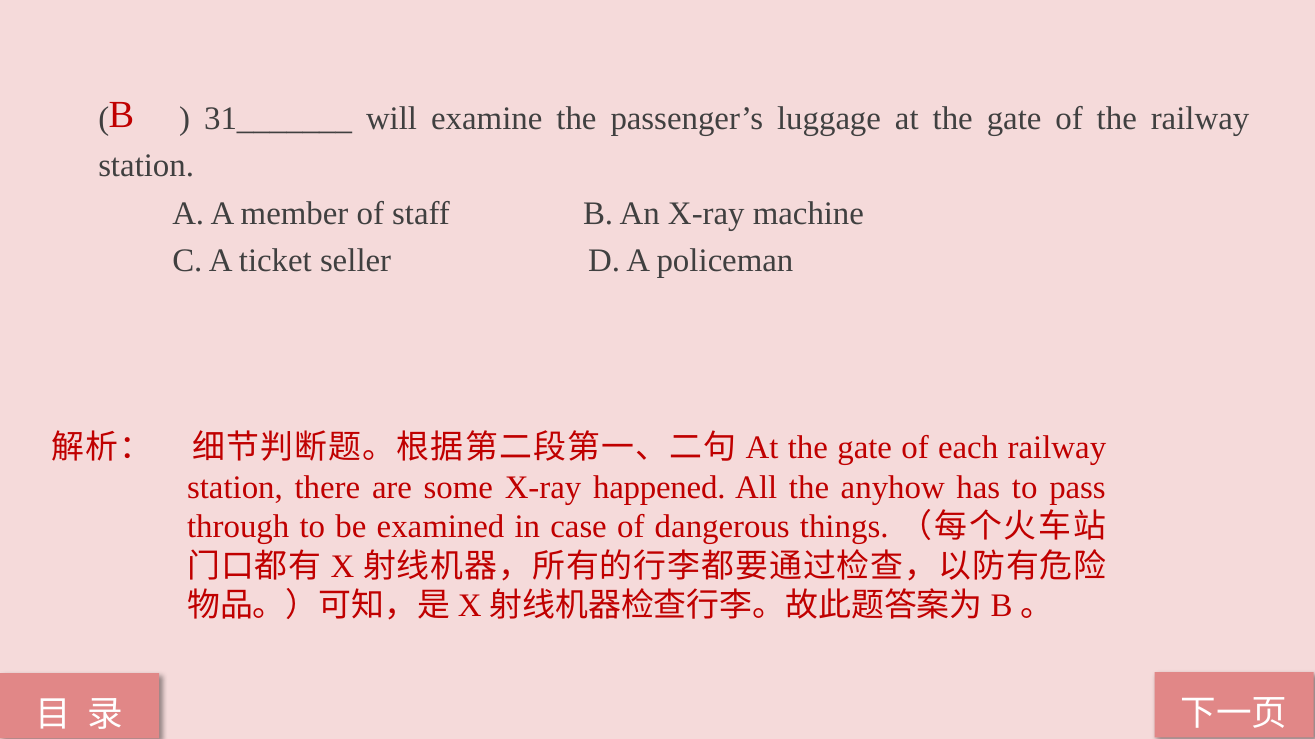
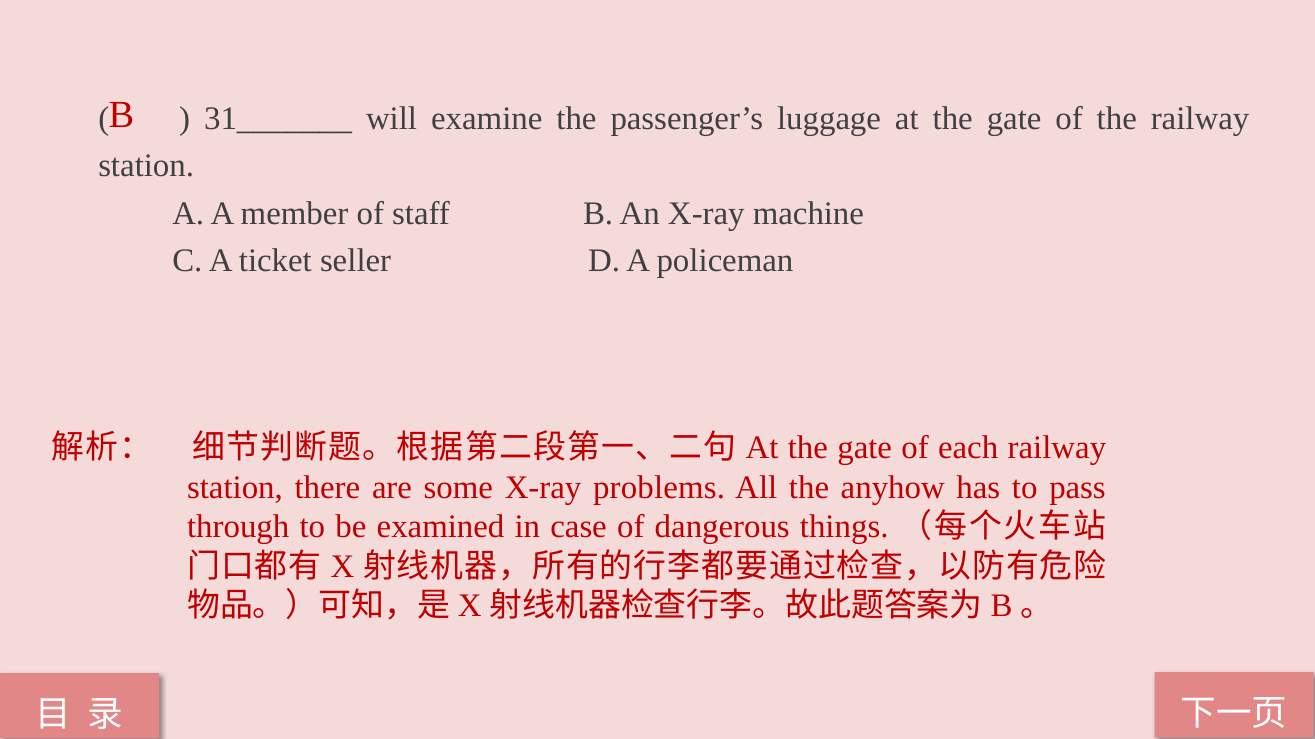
happened: happened -> problems
